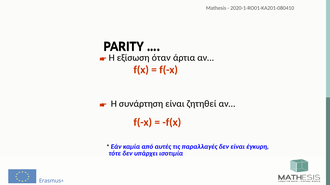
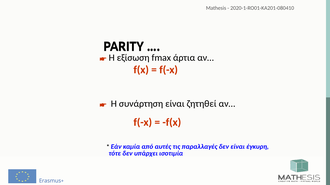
όταν: όταν -> fmax
